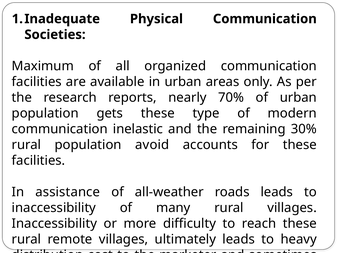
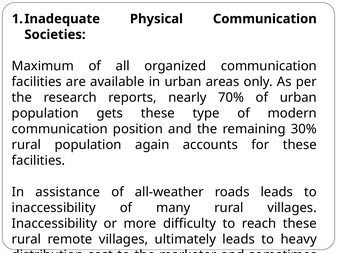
inelastic: inelastic -> position
avoid: avoid -> again
